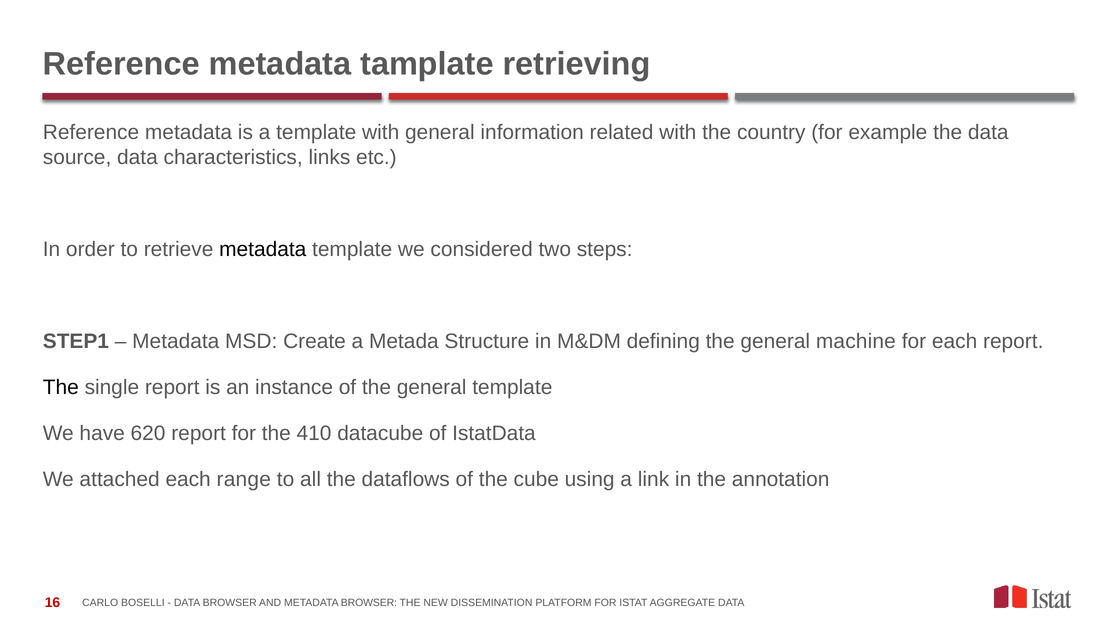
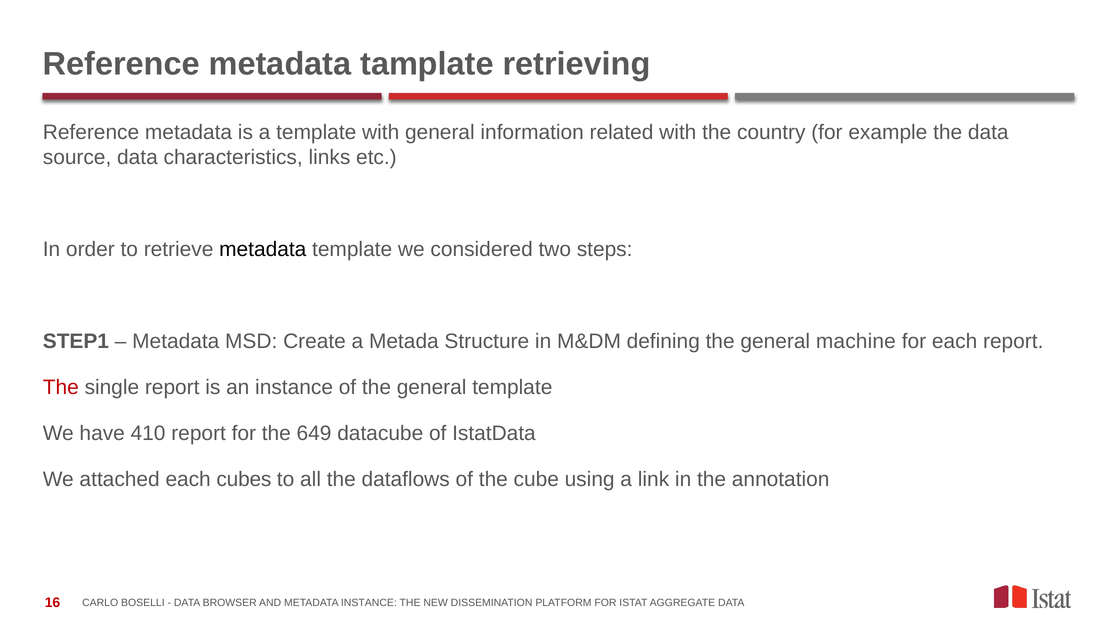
The at (61, 388) colour: black -> red
620: 620 -> 410
410: 410 -> 649
range: range -> cubes
METADATA BROWSER: BROWSER -> INSTANCE
